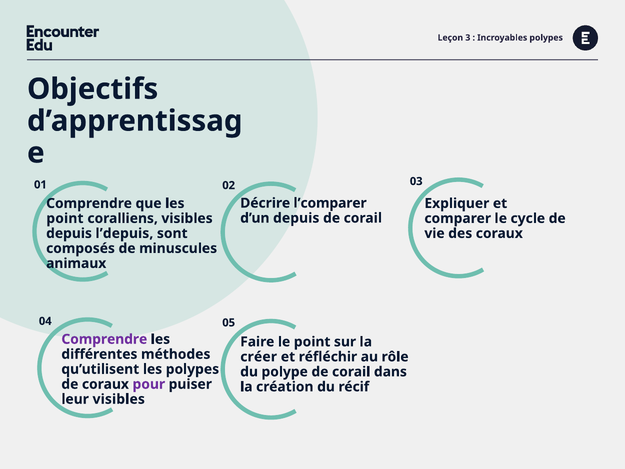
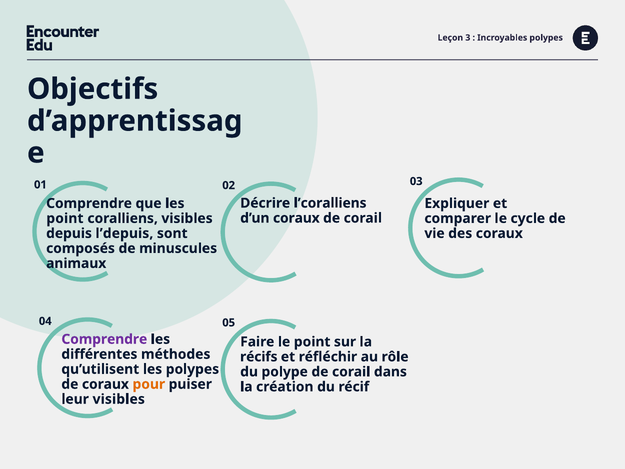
l’comparer: l’comparer -> l’coralliens
d’un depuis: depuis -> coraux
créer: créer -> récifs
pour colour: purple -> orange
